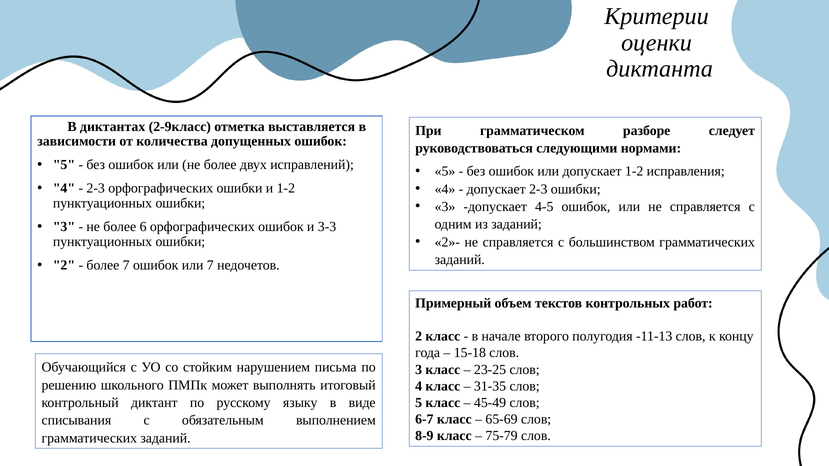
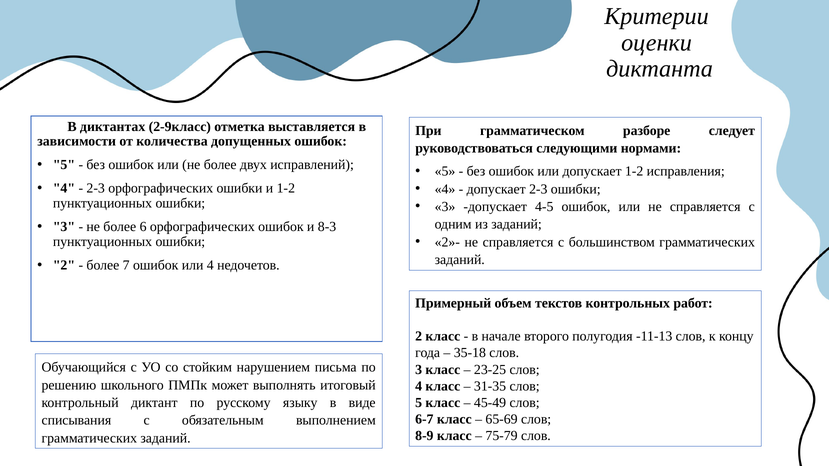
3-3: 3-3 -> 8-3
или 7: 7 -> 4
15-18: 15-18 -> 35-18
